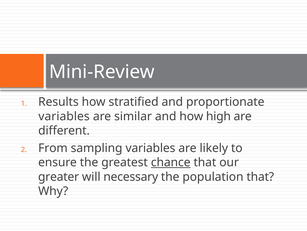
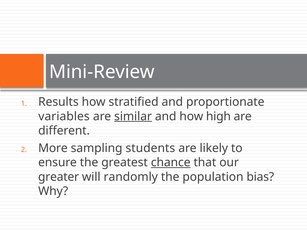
similar underline: none -> present
From: From -> More
sampling variables: variables -> students
necessary: necessary -> randomly
population that: that -> bias
